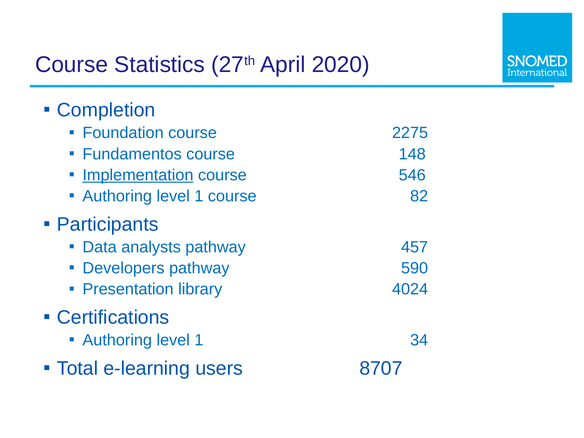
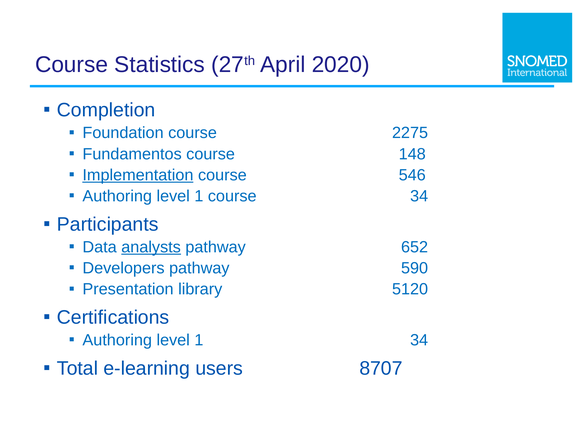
course 82: 82 -> 34
analysts underline: none -> present
457: 457 -> 652
4024: 4024 -> 5120
